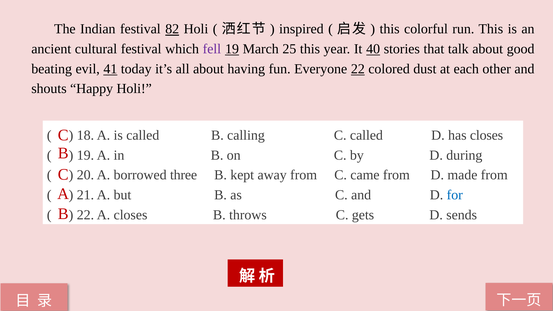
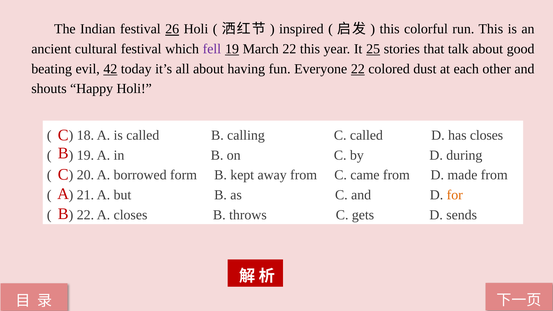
82: 82 -> 26
March 25: 25 -> 22
40: 40 -> 25
41: 41 -> 42
three: three -> form
for colour: blue -> orange
